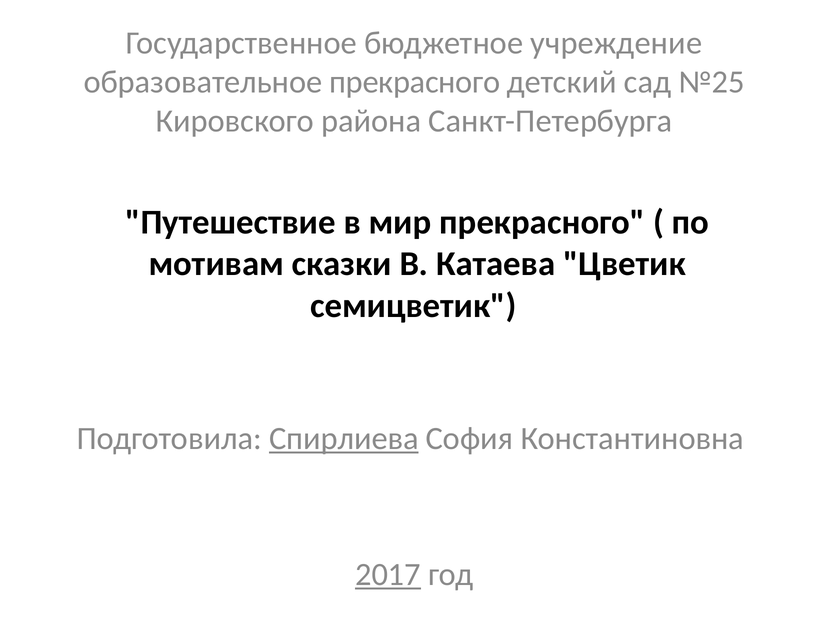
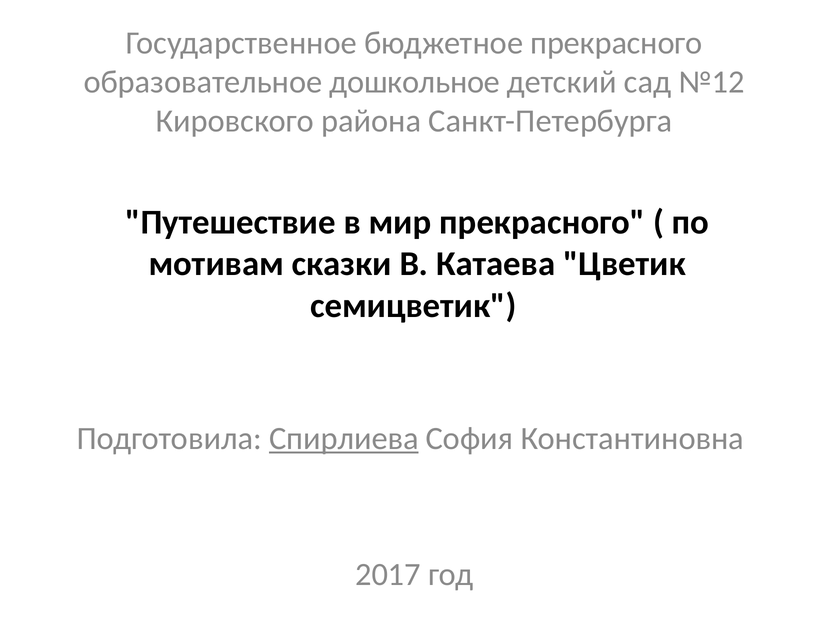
бюджетное учреждение: учреждение -> прекрасного
образовательное прекрасного: прекрасного -> дошкольное
№25: №25 -> №12
2017 underline: present -> none
